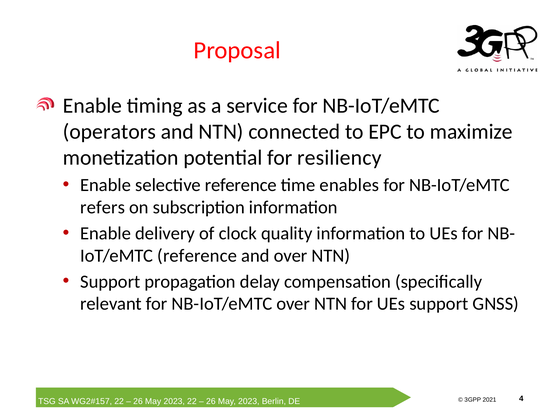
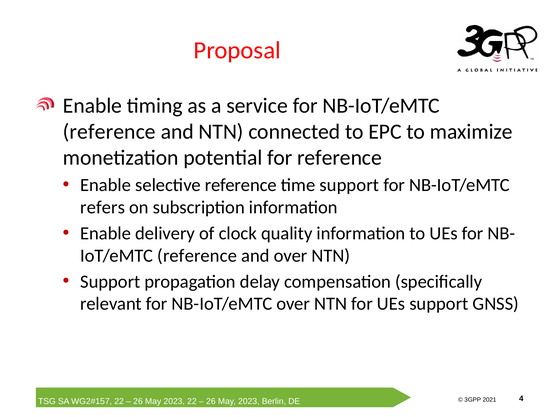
operators at (109, 132): operators -> reference
for resiliency: resiliency -> reference
time enables: enables -> support
